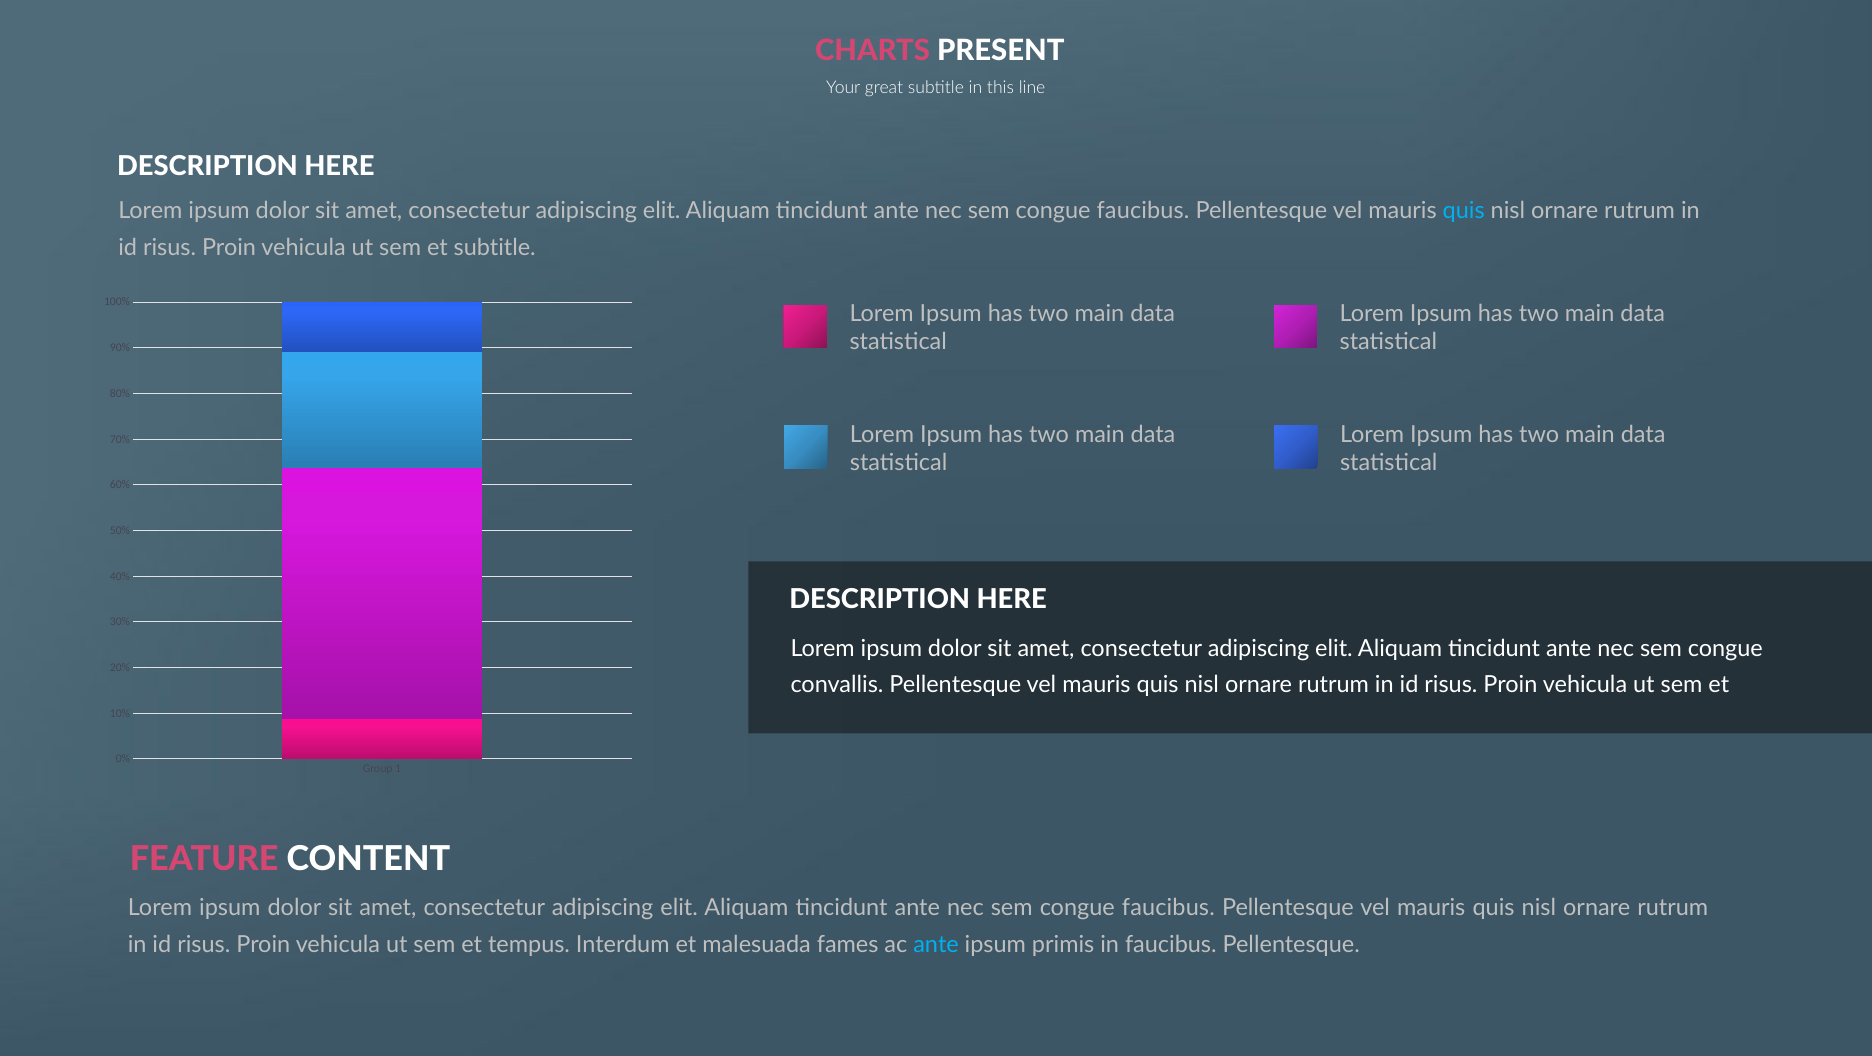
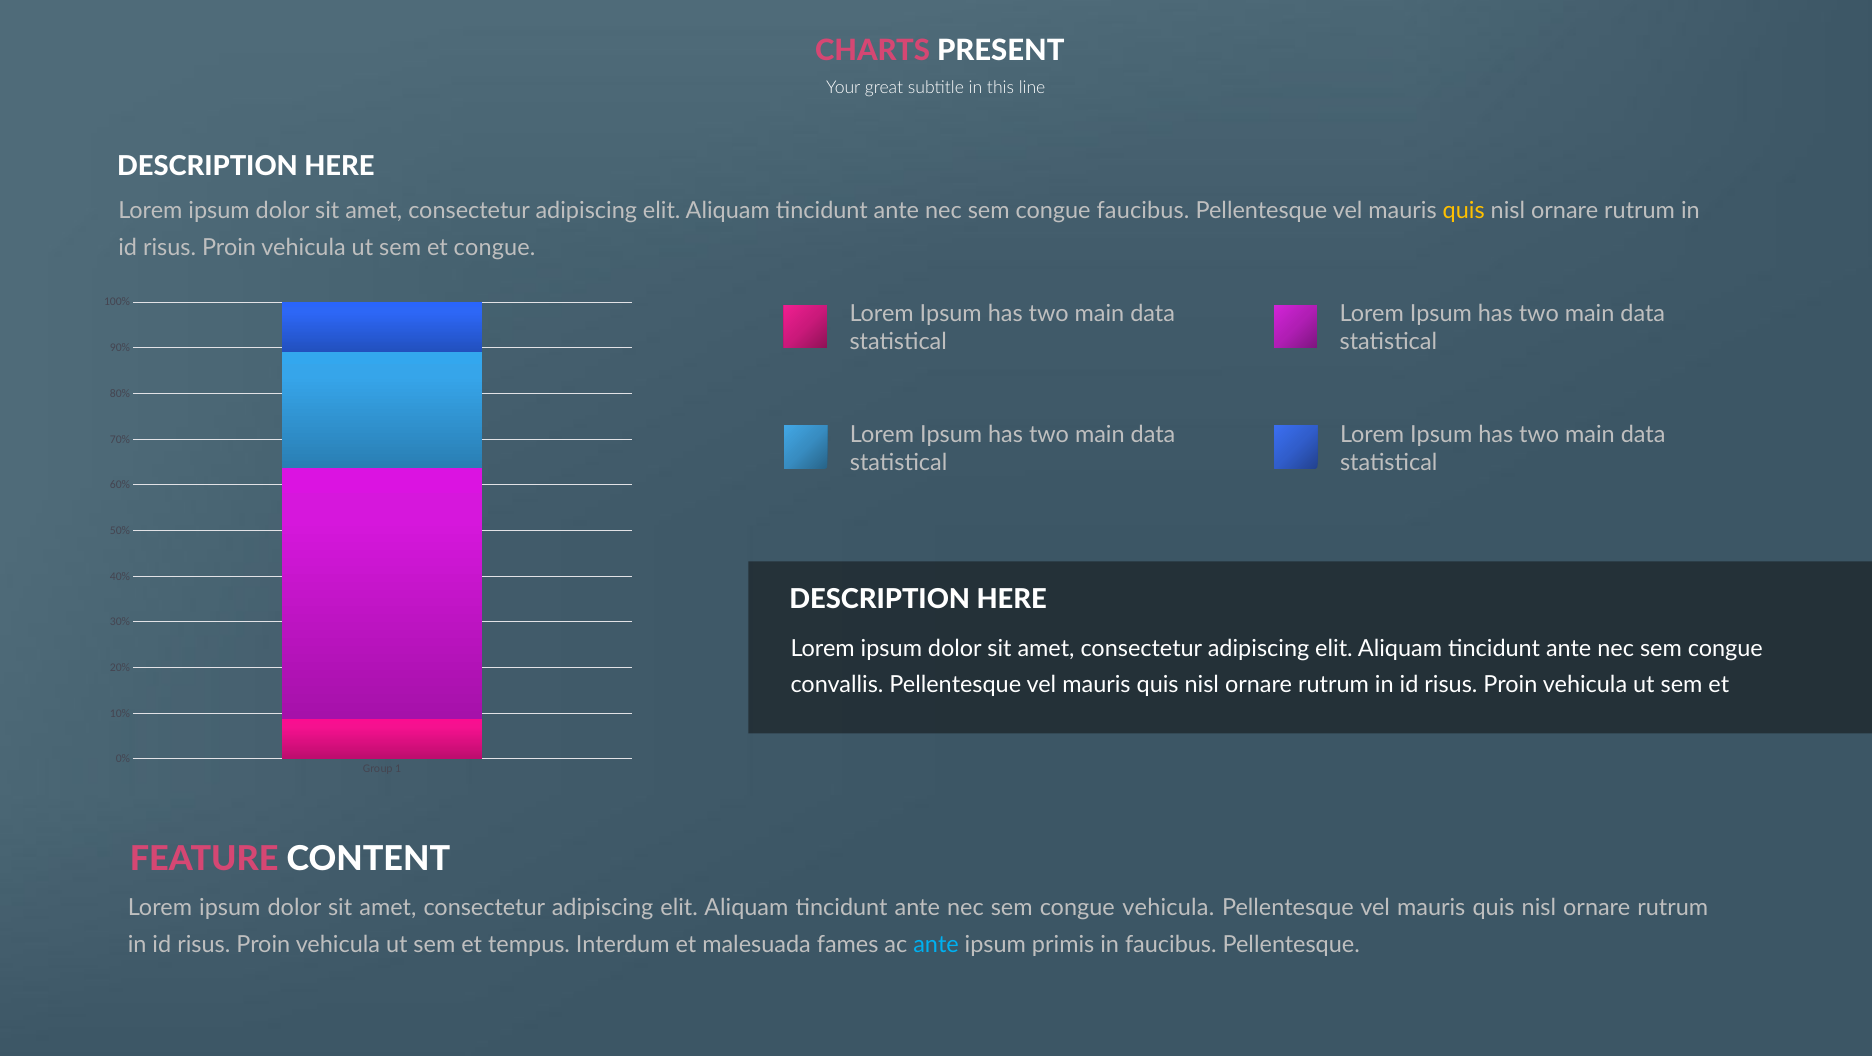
quis at (1464, 211) colour: light blue -> yellow
et subtitle: subtitle -> congue
faucibus at (1168, 908): faucibus -> vehicula
